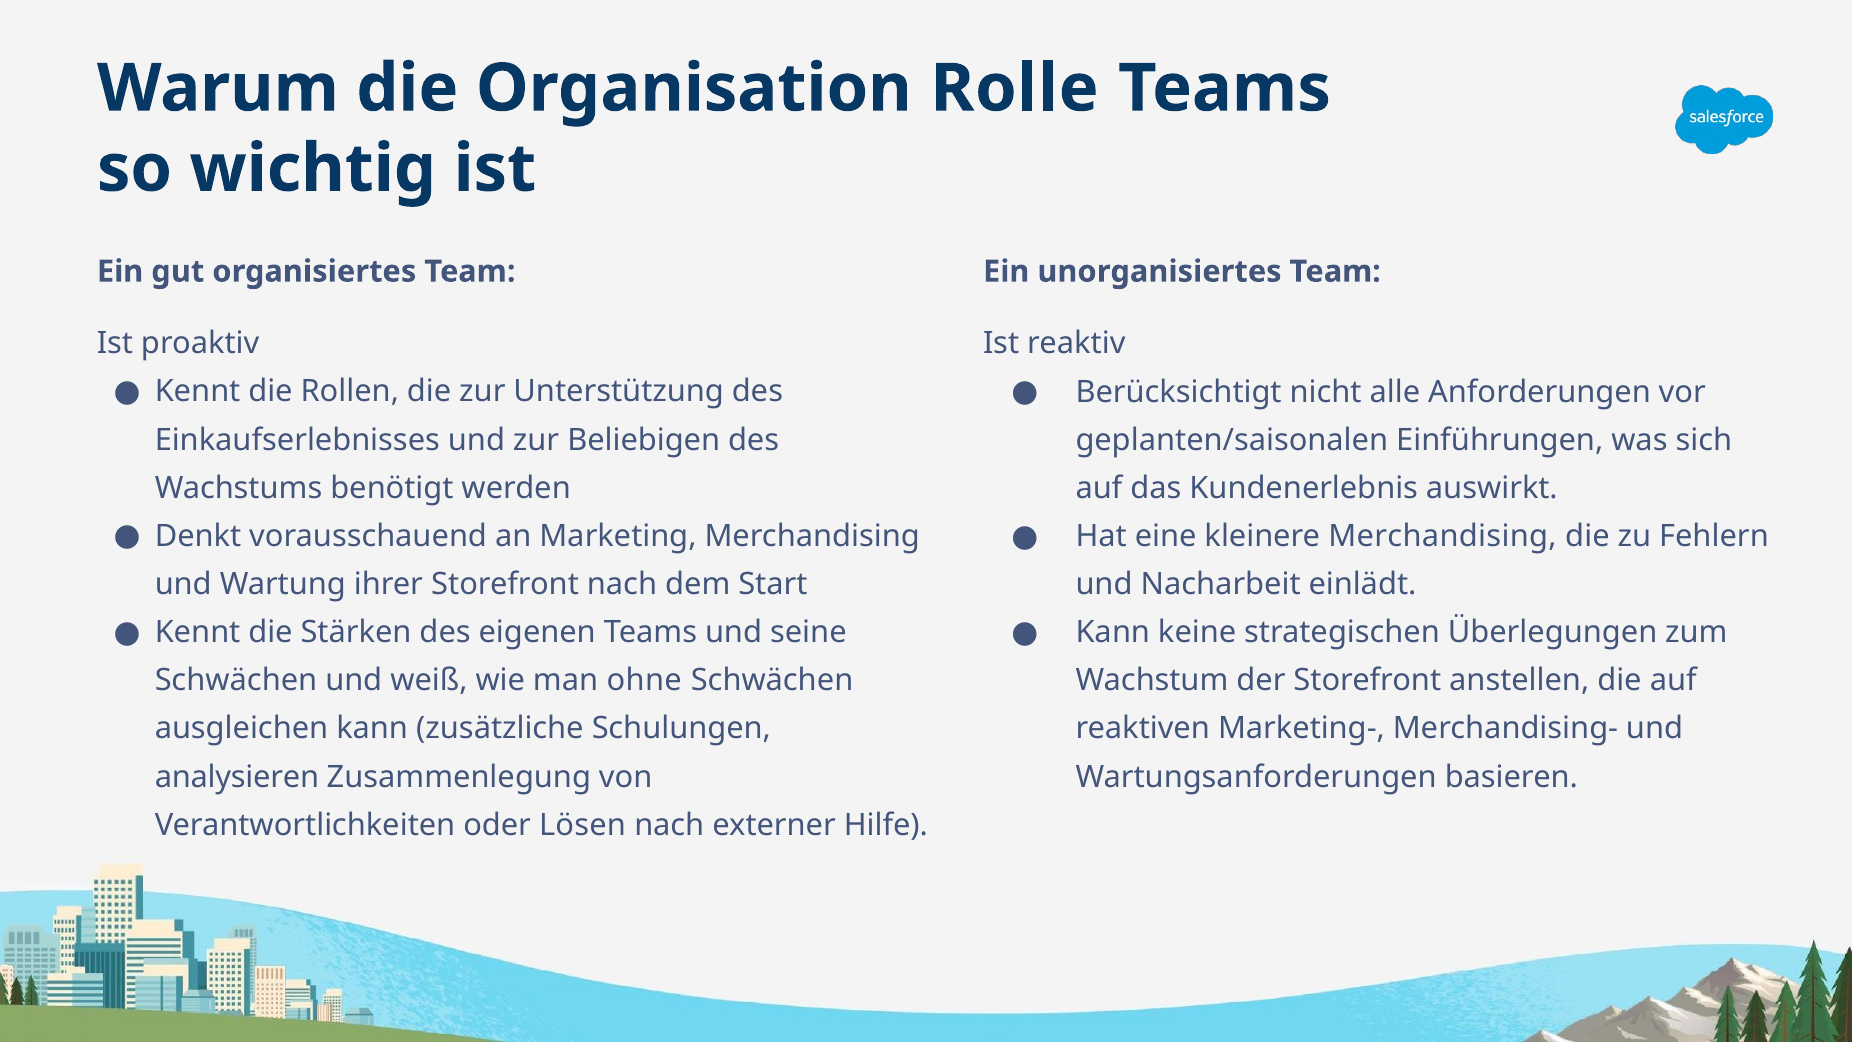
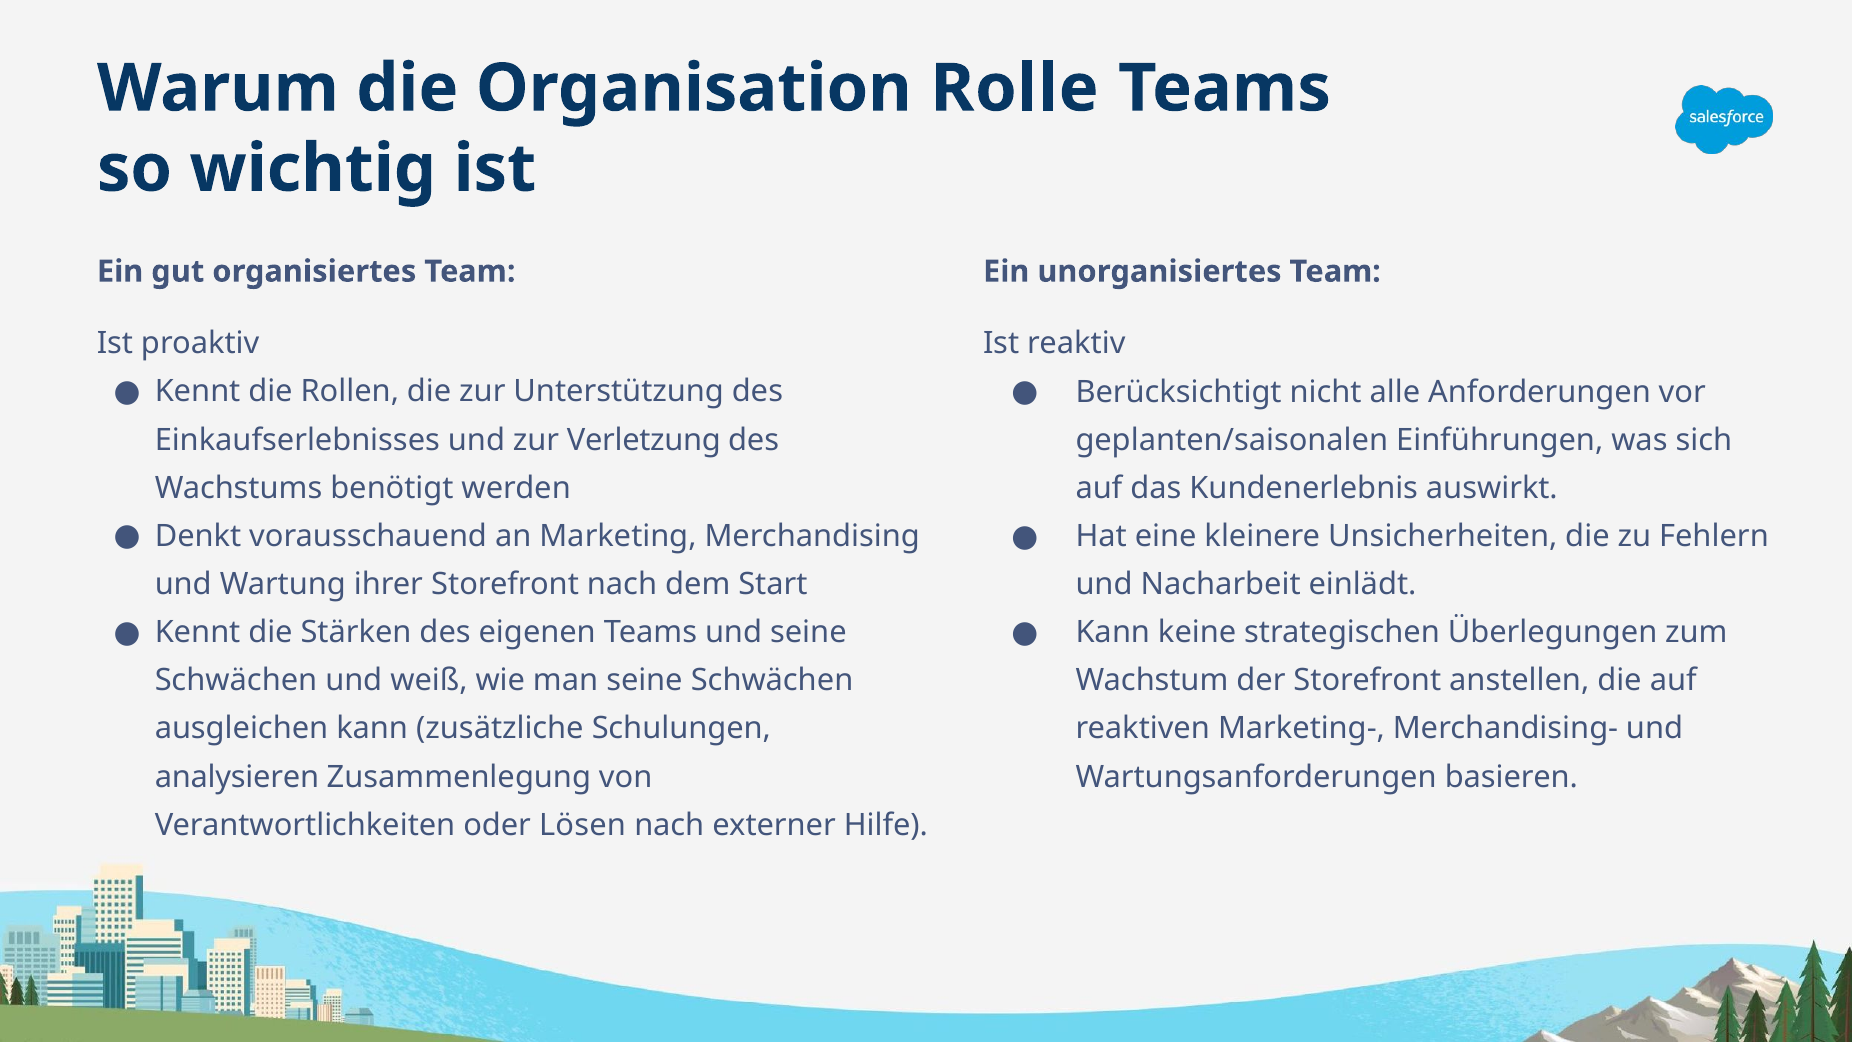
Beliebigen: Beliebigen -> Verletzung
kleinere Merchandising: Merchandising -> Unsicherheiten
man ohne: ohne -> seine
